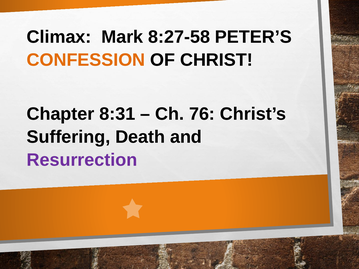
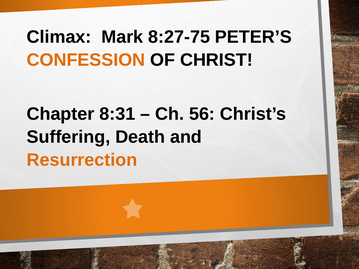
8:27-58: 8:27-58 -> 8:27-75
76: 76 -> 56
Resurrection colour: purple -> orange
